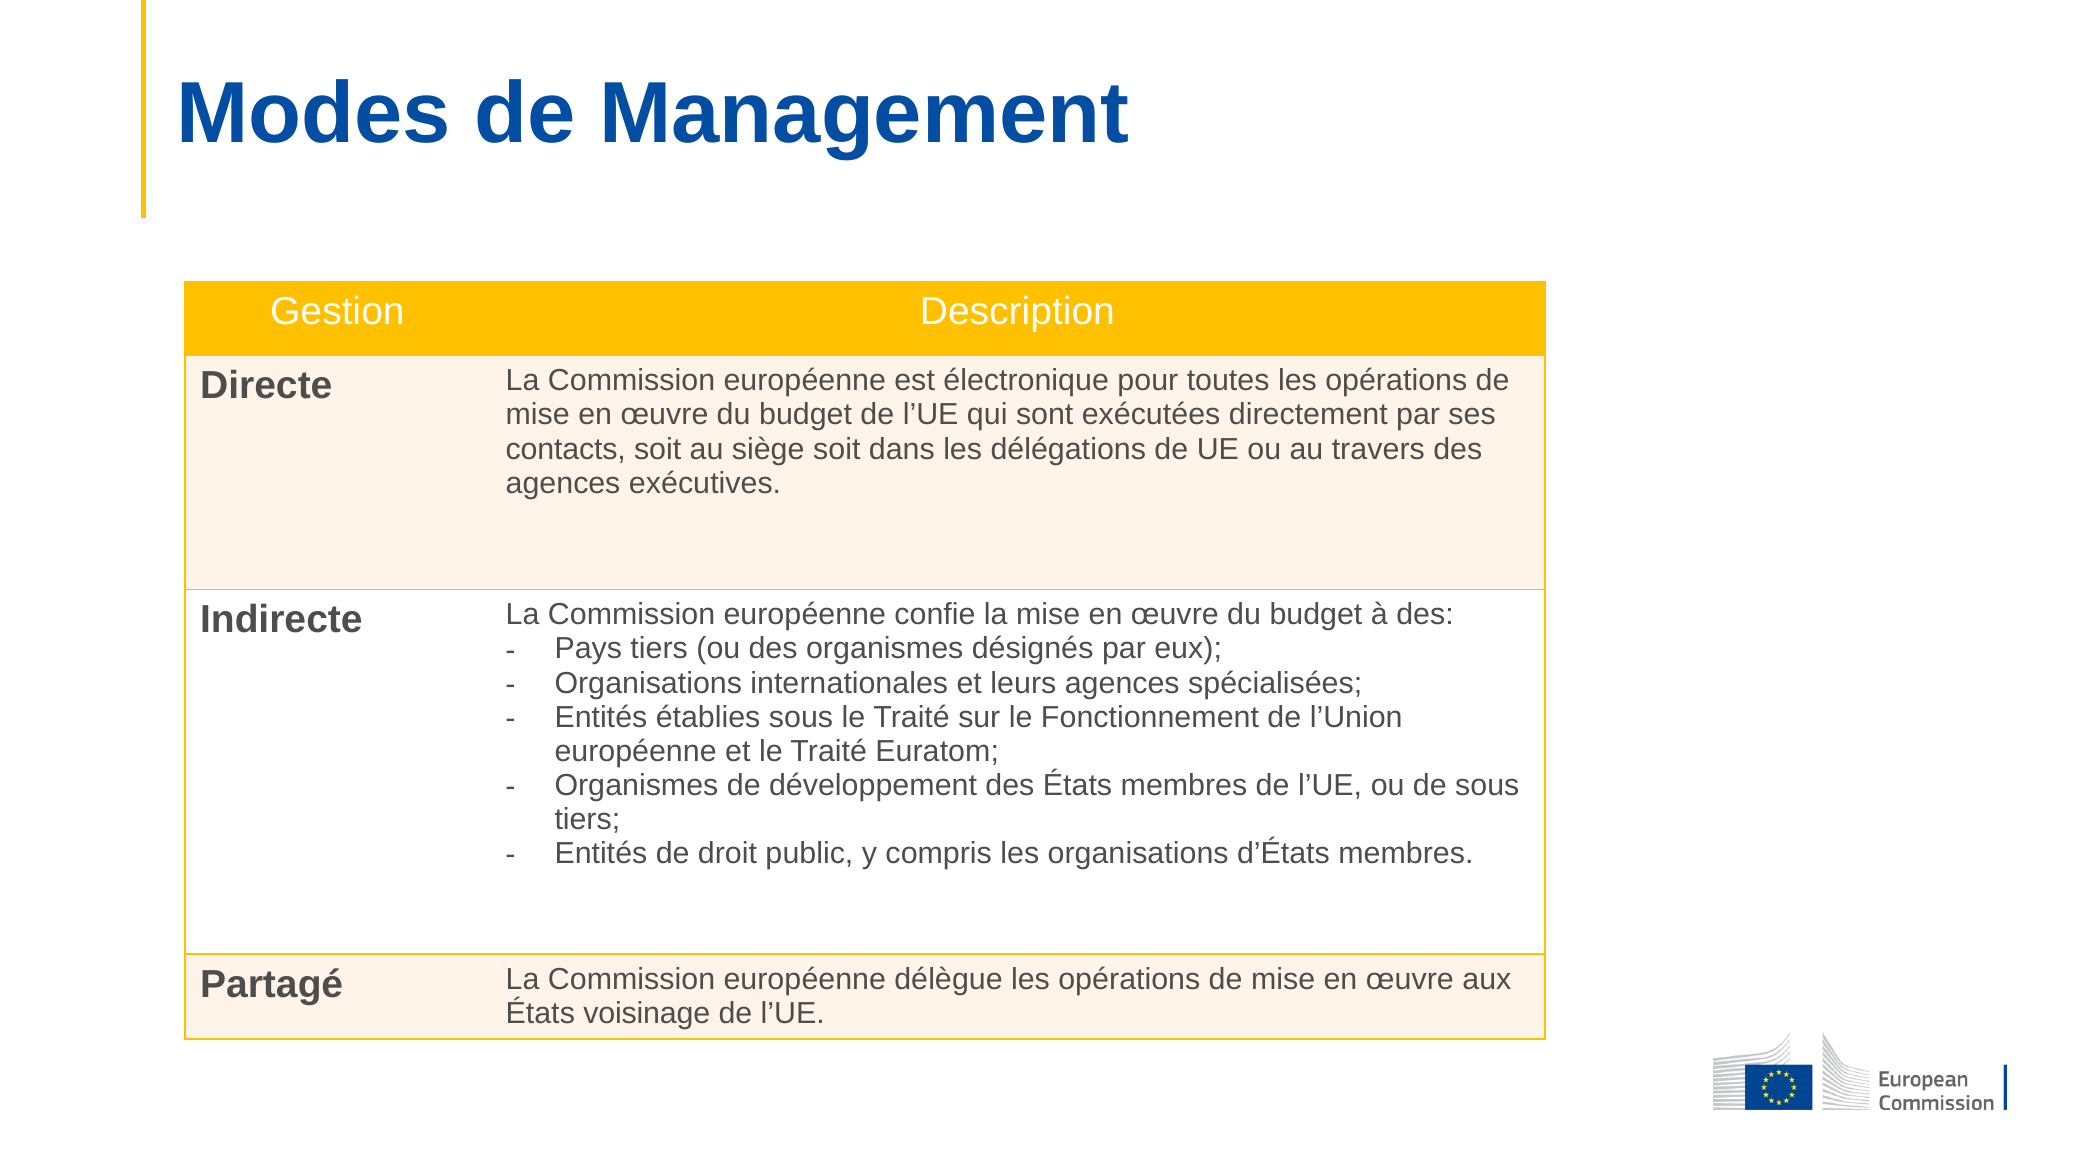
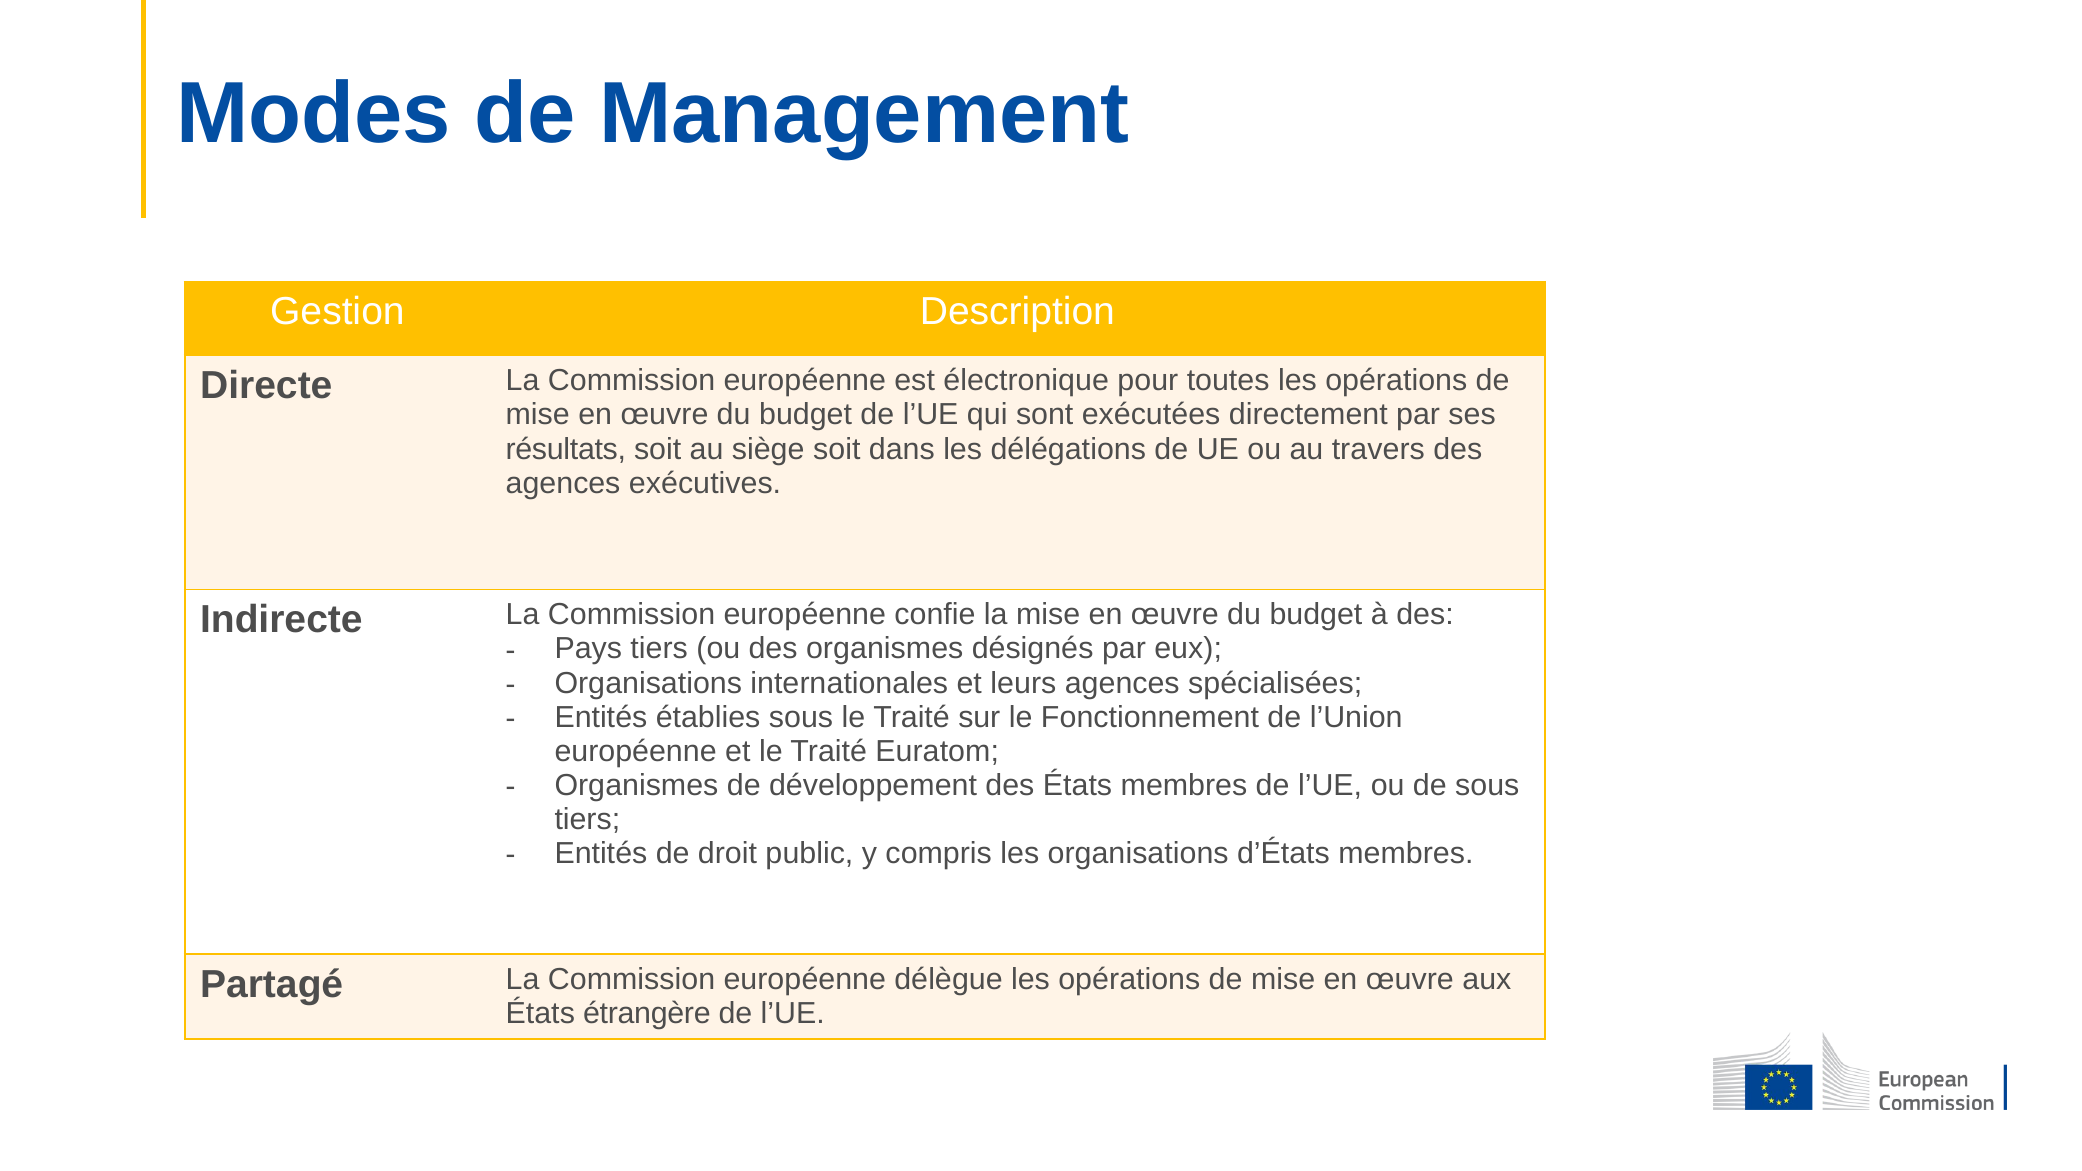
contacts: contacts -> résultats
voisinage: voisinage -> étrangère
